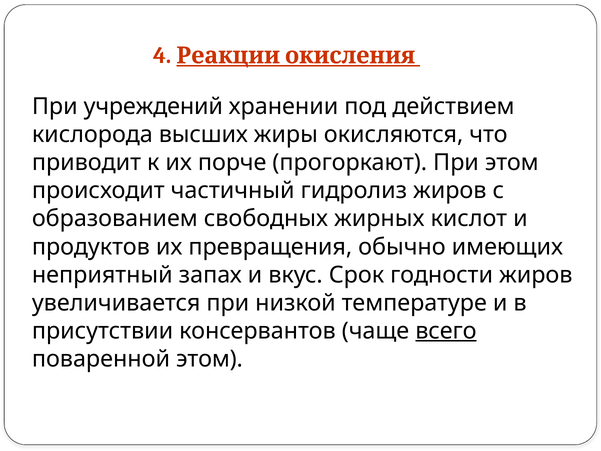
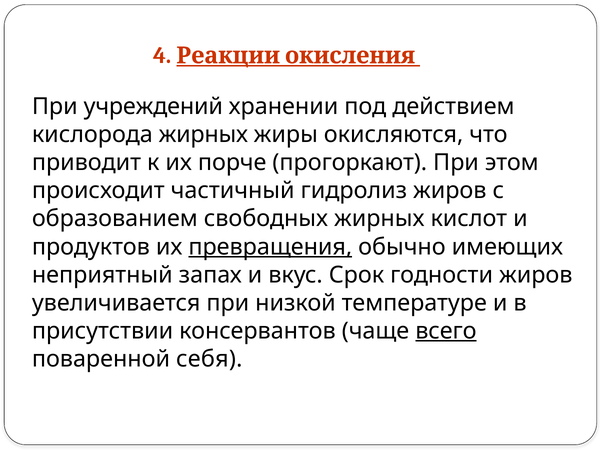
кислорода высших: высших -> жирных
превращения underline: none -> present
поваренной этом: этом -> себя
